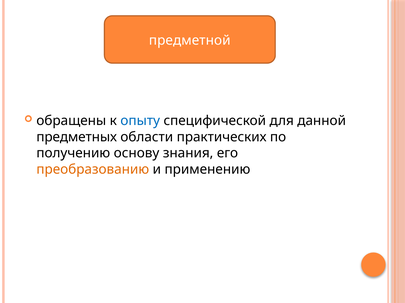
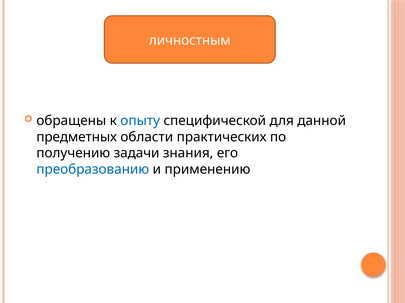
предметной: предметной -> личностным
основу: основу -> задачи
преобразованию colour: orange -> blue
